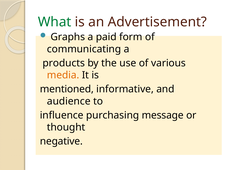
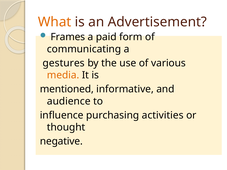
What colour: green -> orange
Graphs: Graphs -> Frames
products: products -> gestures
message: message -> activities
